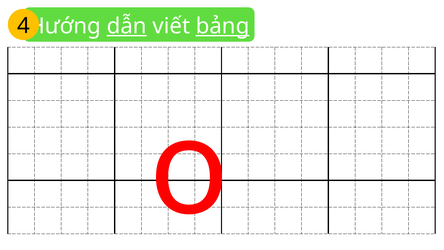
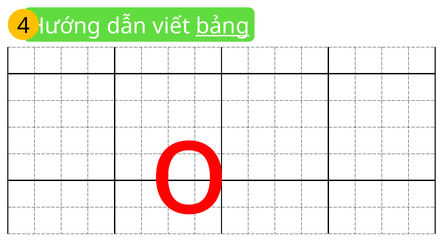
dẫn underline: present -> none
